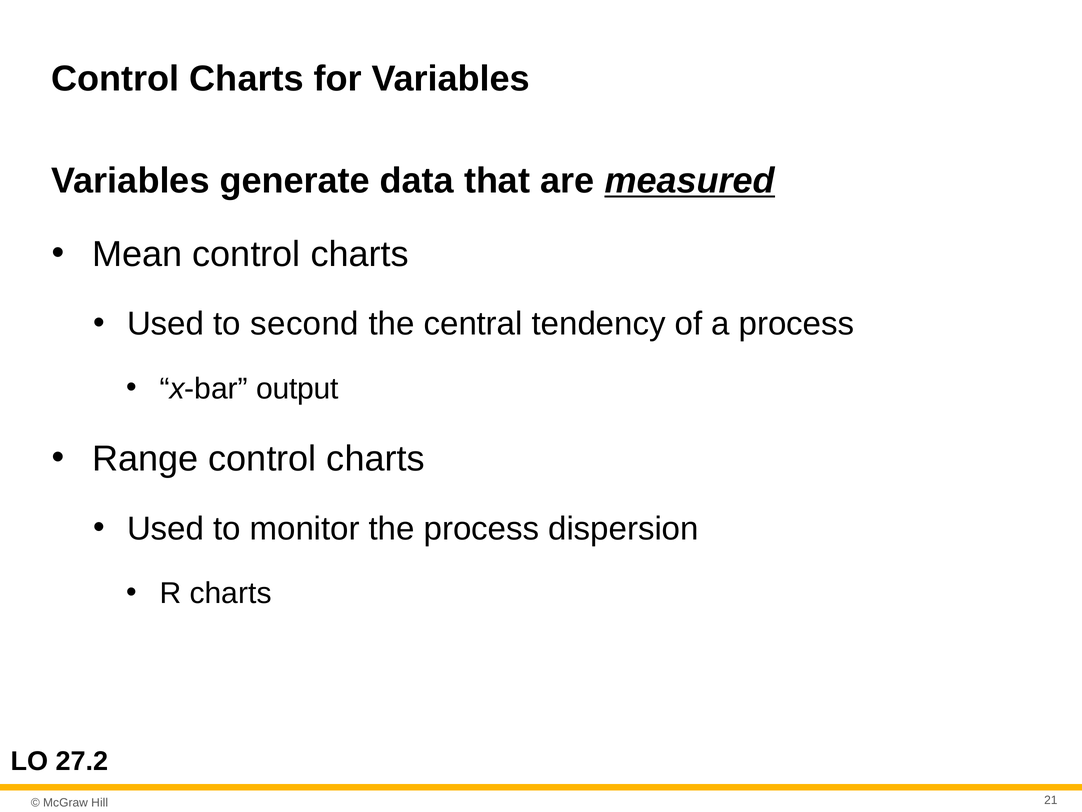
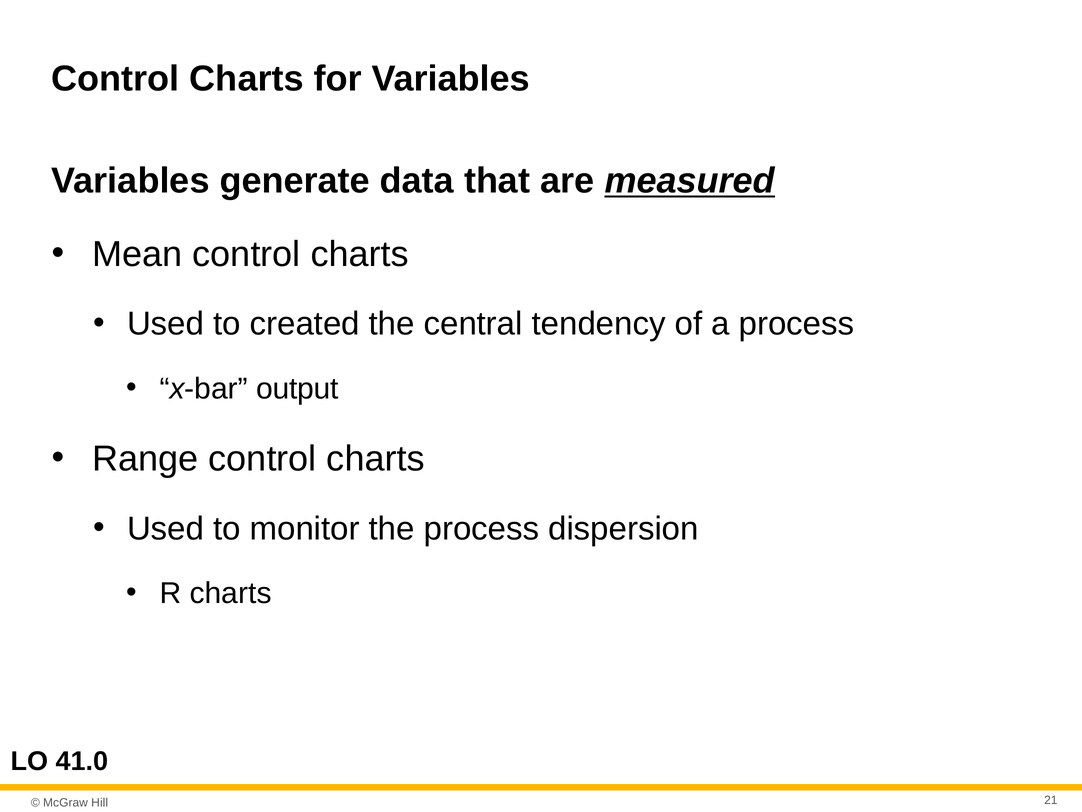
second: second -> created
27.2: 27.2 -> 41.0
